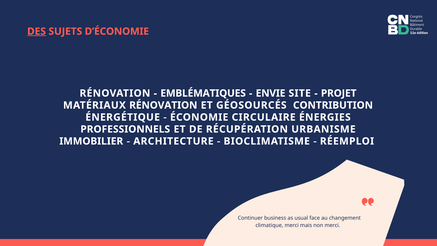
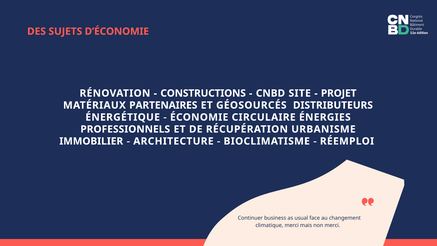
DES underline: present -> none
EMBLÉMATIQUES: EMBLÉMATIQUES -> CONSTRUCTIONS
ENVIE: ENVIE -> CNBD
MATÉRIAUX RÉNOVATION: RÉNOVATION -> PARTENAIRES
CONTRIBUTION: CONTRIBUTION -> DISTRIBUTEURS
